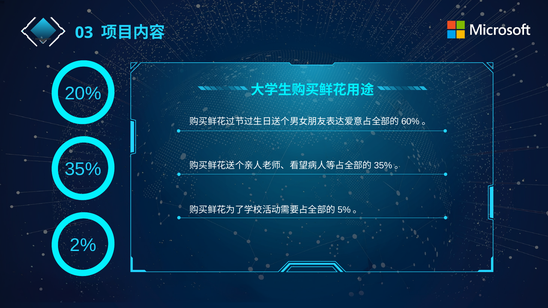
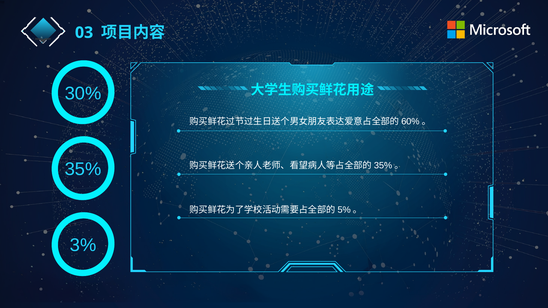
20%: 20% -> 30%
2%: 2% -> 3%
